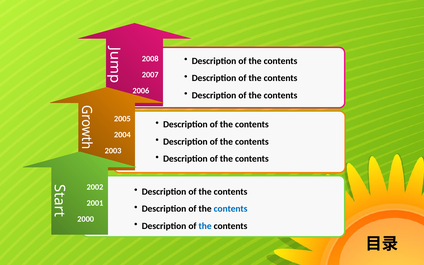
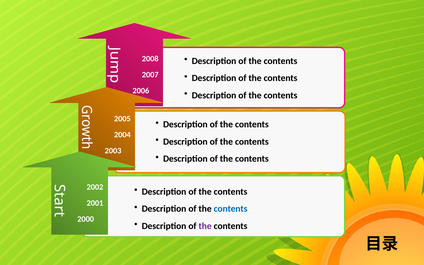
the at (205, 226) colour: blue -> purple
